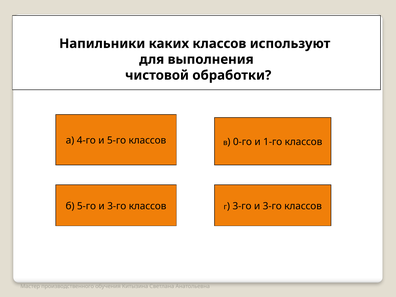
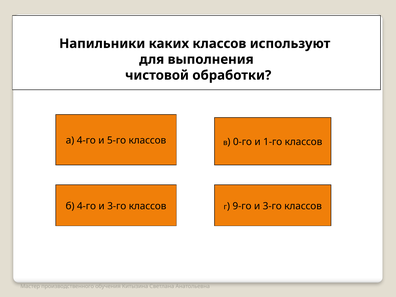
б 5-го: 5-го -> 4-го
3-го at (242, 206): 3-го -> 9-го
